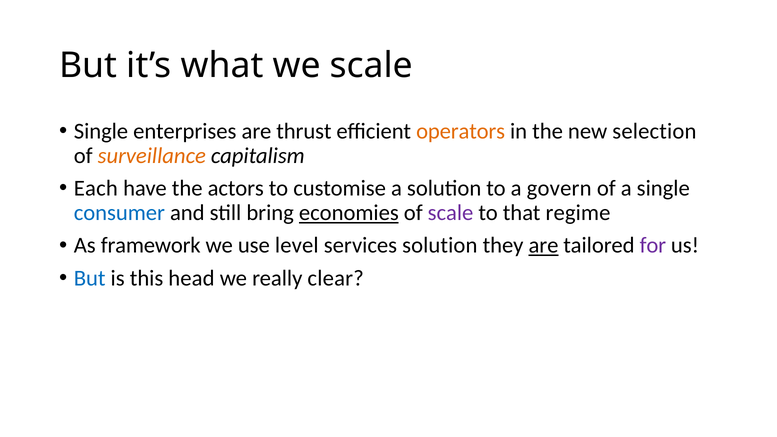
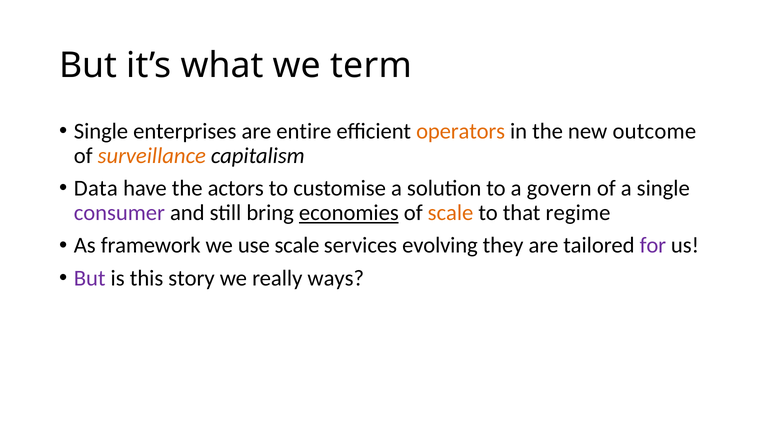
we scale: scale -> term
thrust: thrust -> entire
selection: selection -> outcome
Each: Each -> Data
consumer colour: blue -> purple
scale at (451, 213) colour: purple -> orange
use level: level -> scale
services solution: solution -> evolving
are at (543, 245) underline: present -> none
But at (90, 278) colour: blue -> purple
head: head -> story
clear: clear -> ways
